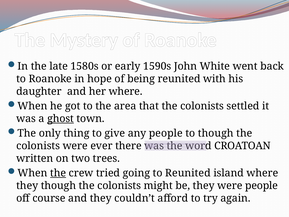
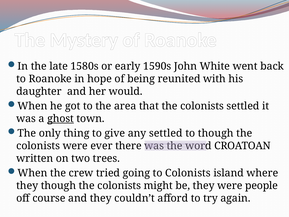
her where: where -> would
any people: people -> settled
the at (58, 173) underline: present -> none
to Reunited: Reunited -> Colonists
